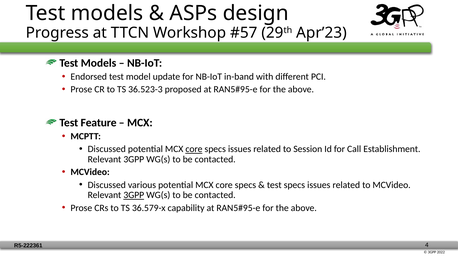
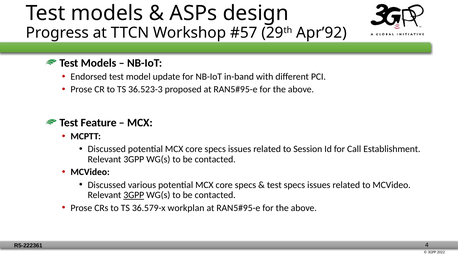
Apr’23: Apr’23 -> Apr’92
core at (194, 149) underline: present -> none
capability: capability -> workplan
